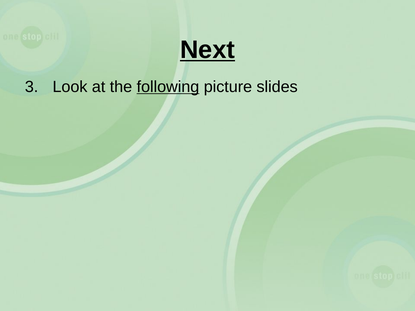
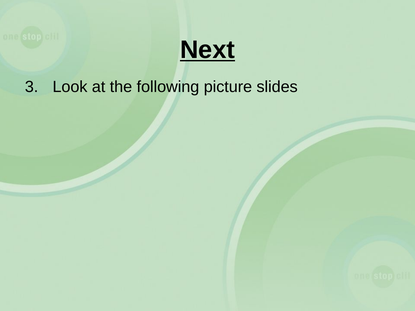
following underline: present -> none
